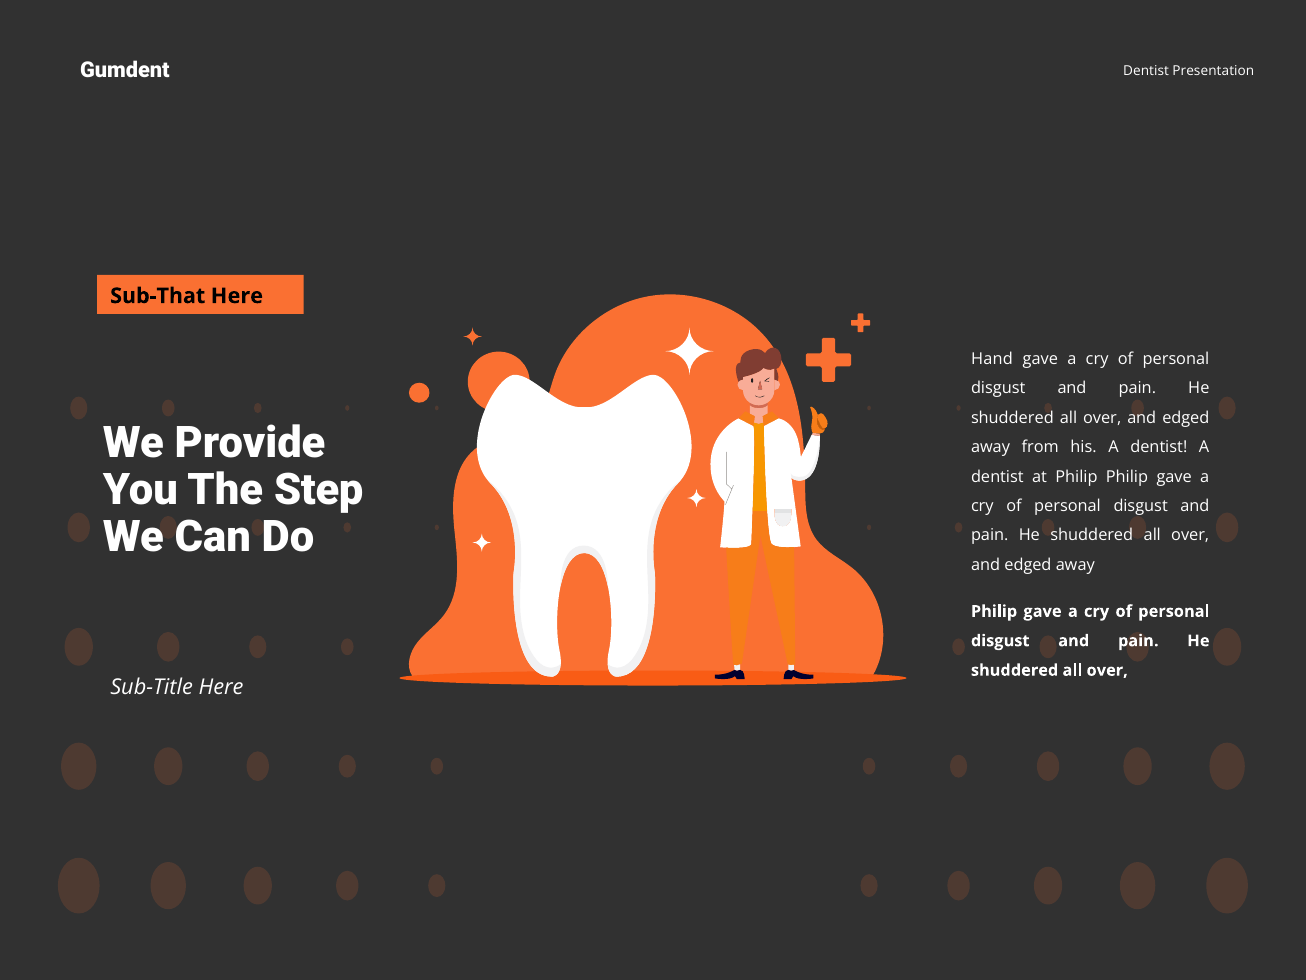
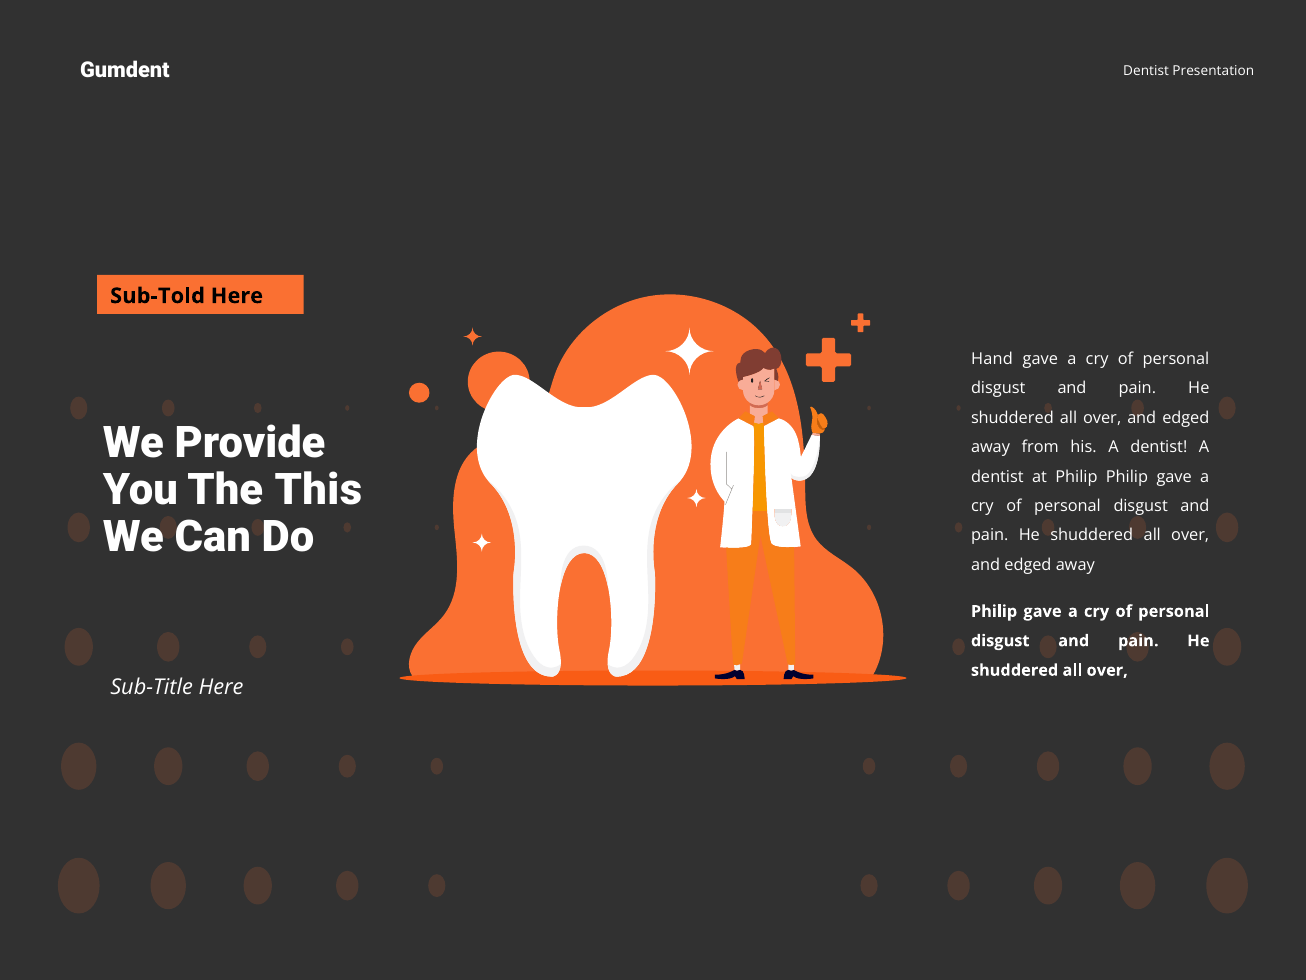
Sub-That: Sub-That -> Sub-Told
Step: Step -> This
